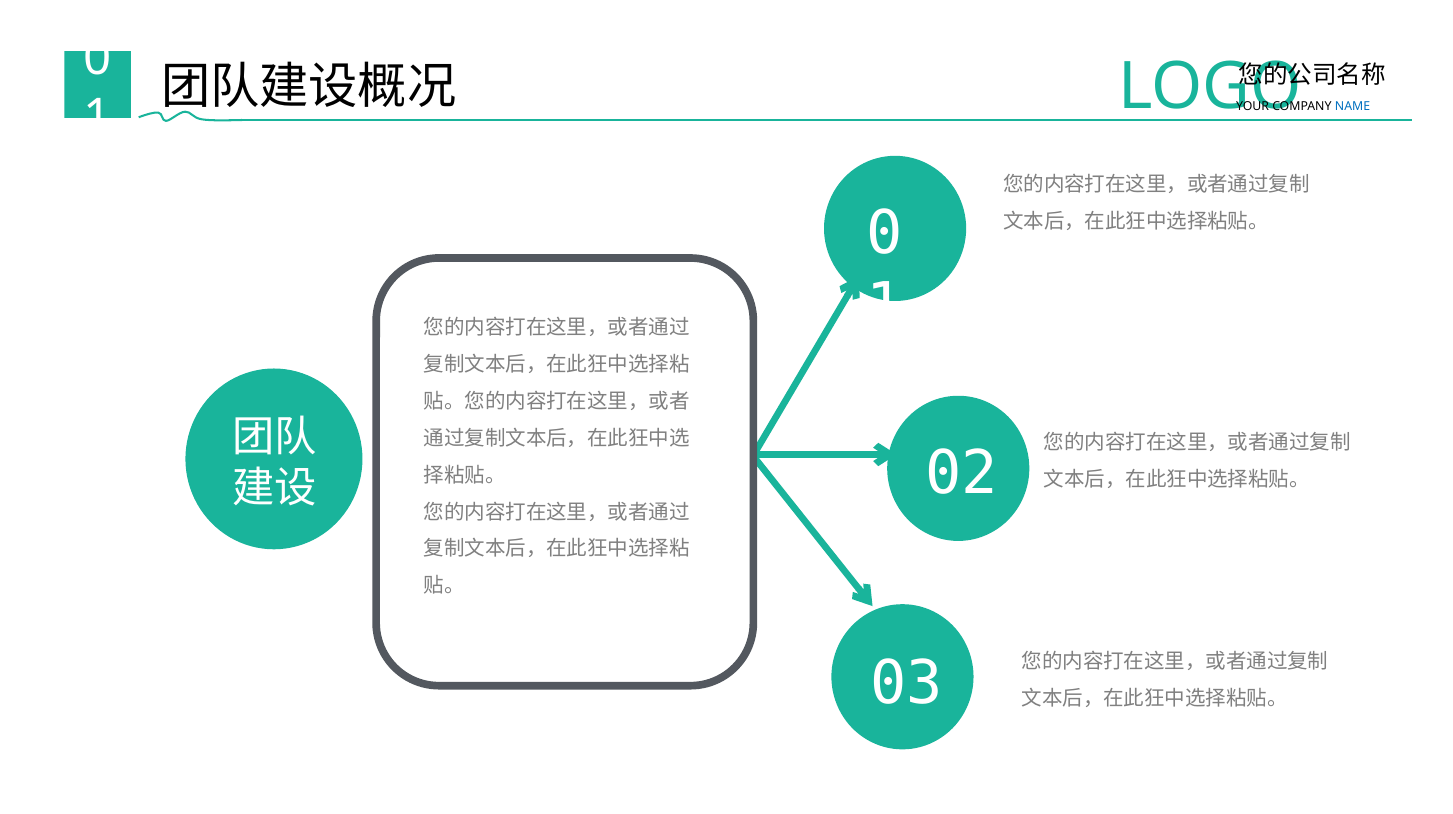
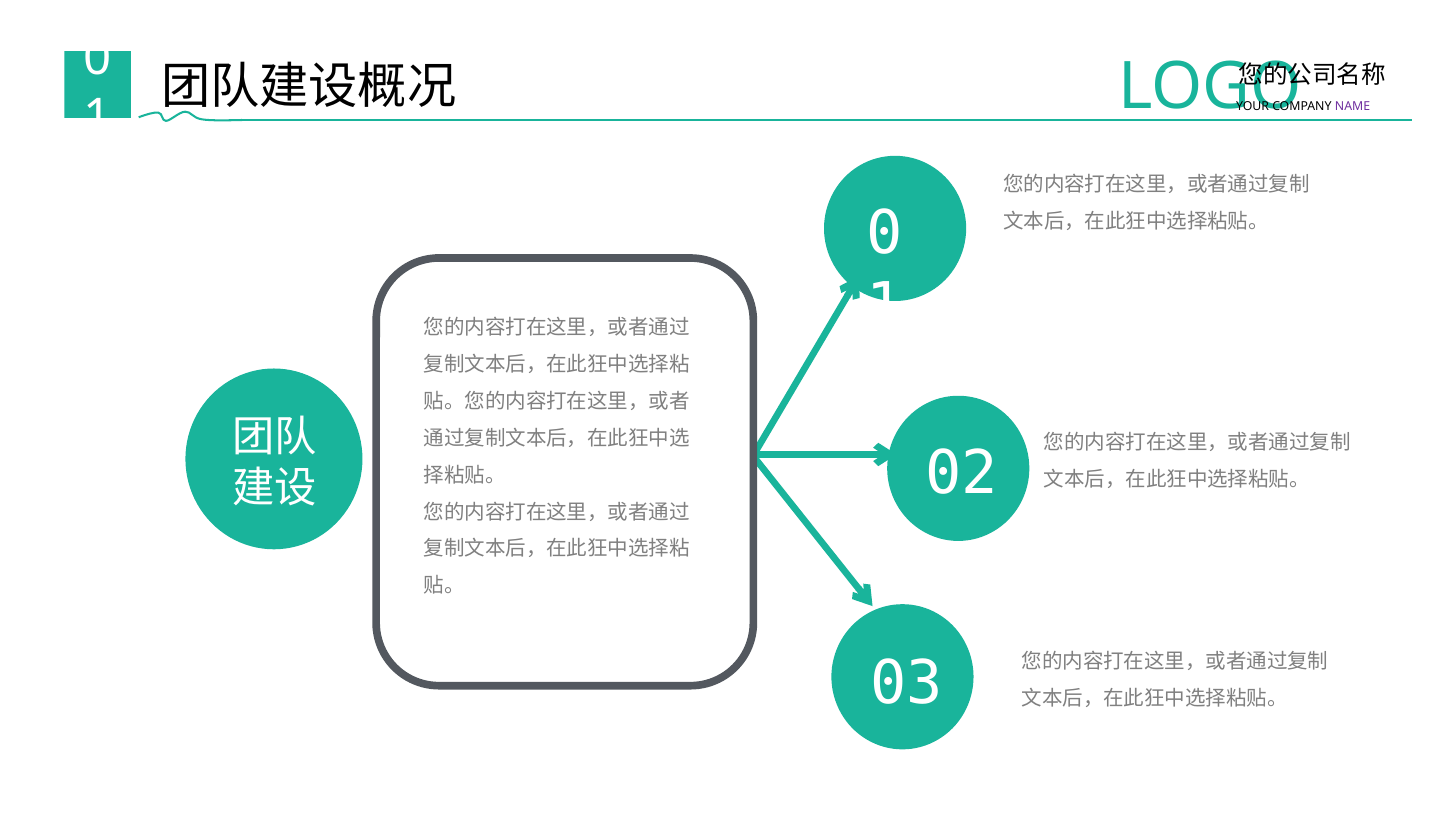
NAME colour: blue -> purple
